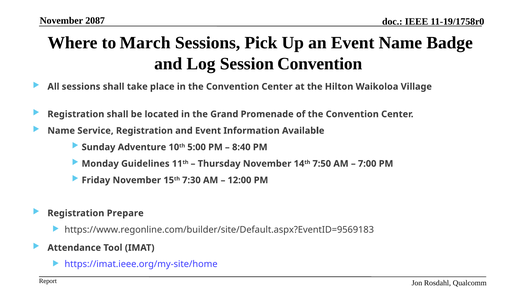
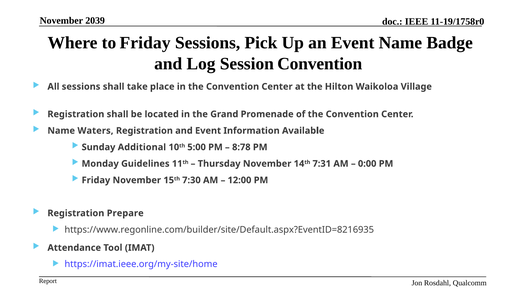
2087: 2087 -> 2039
to March: March -> Friday
Service: Service -> Waters
Adventure: Adventure -> Additional
8:40: 8:40 -> 8:78
7:50: 7:50 -> 7:31
7:00: 7:00 -> 0:00
https://www.regonline.com/builder/site/Default.aspx?EventID=9569183: https://www.regonline.com/builder/site/Default.aspx?EventID=9569183 -> https://www.regonline.com/builder/site/Default.aspx?EventID=8216935
